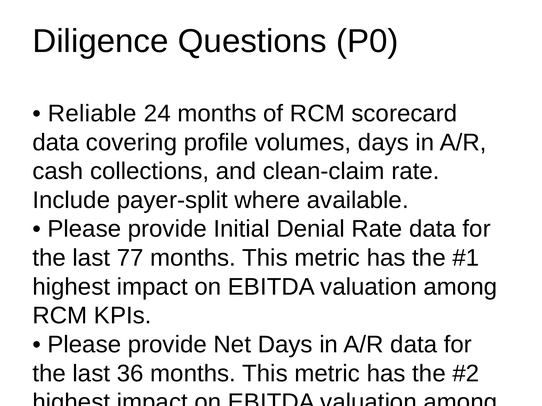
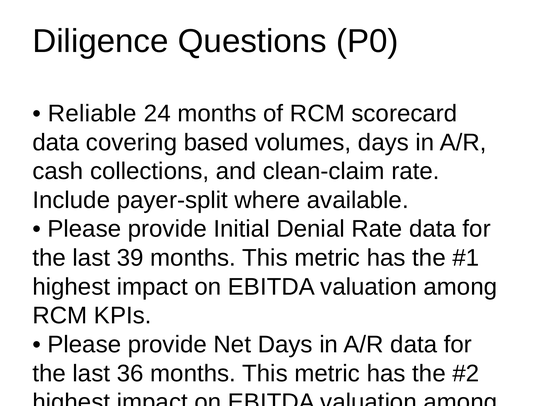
profile: profile -> based
77: 77 -> 39
